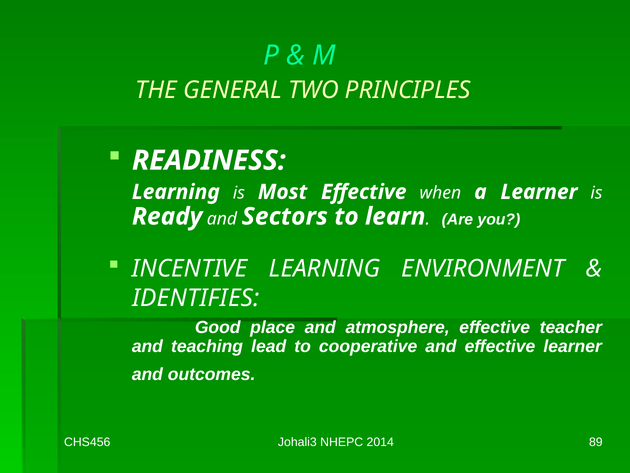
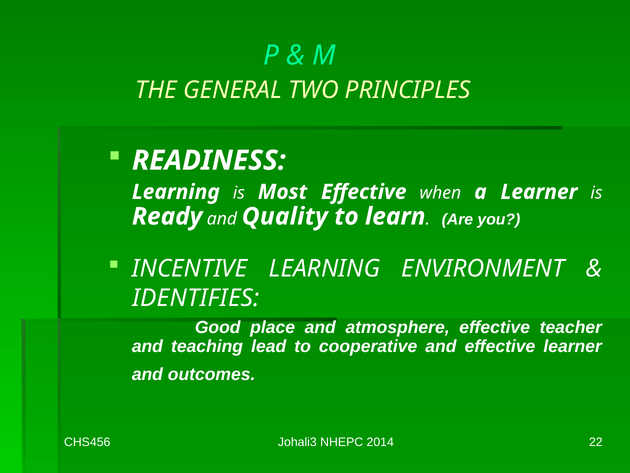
Sectors: Sectors -> Quality
89: 89 -> 22
